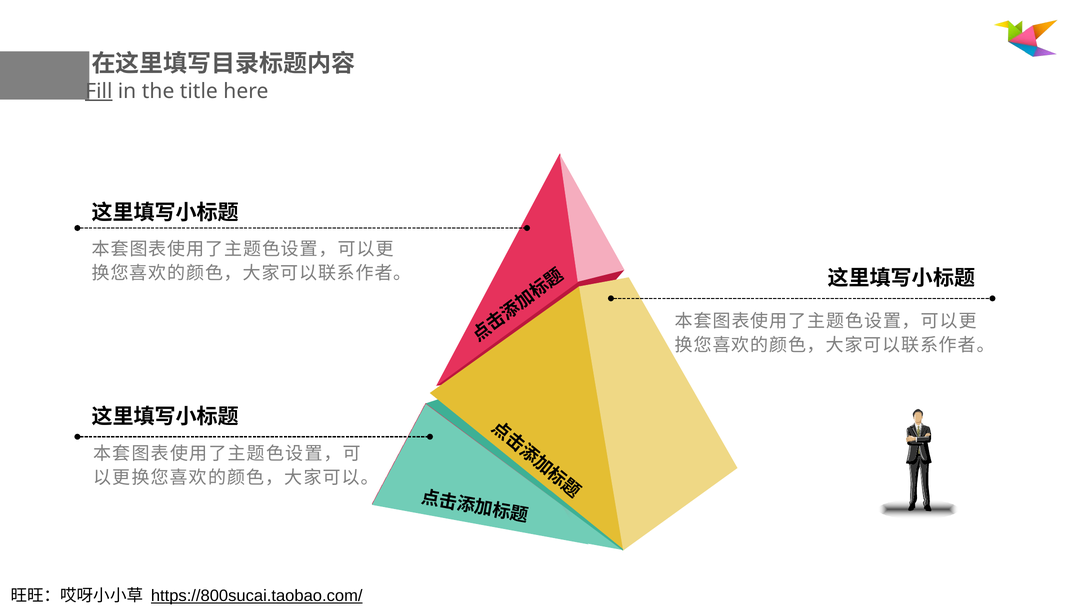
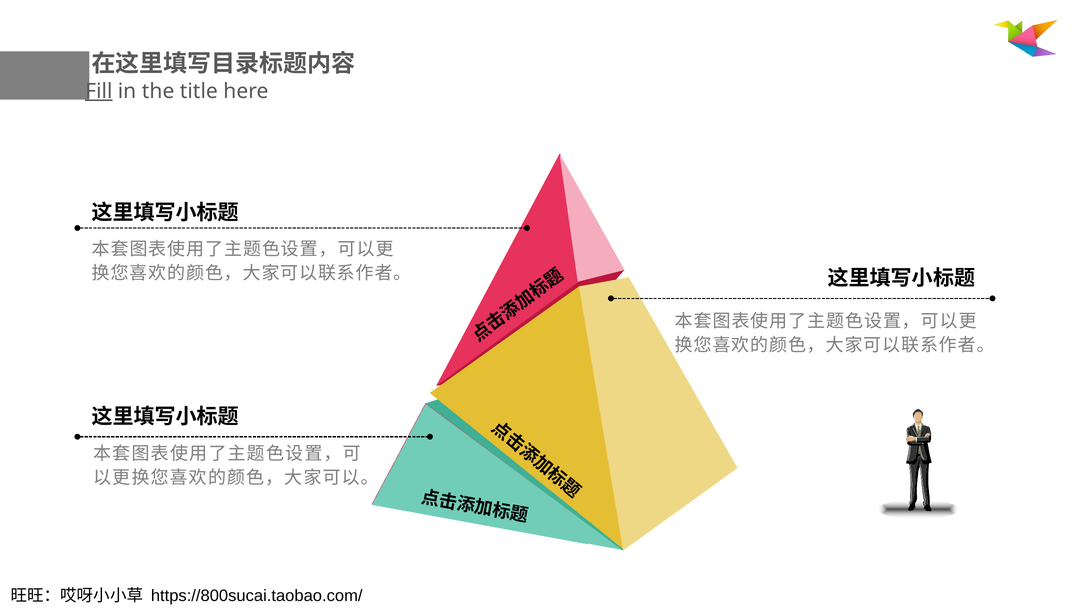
https://800sucai.taobao.com/ underline: present -> none
